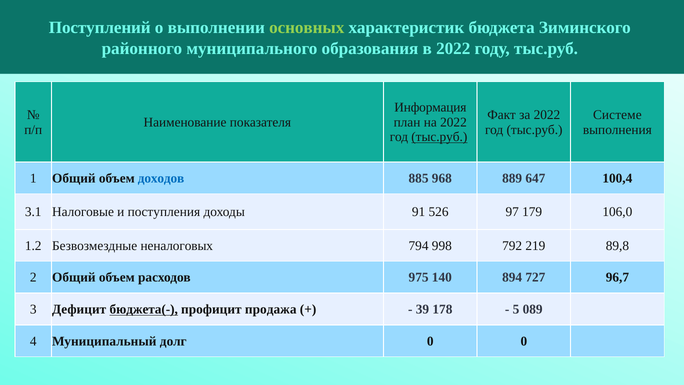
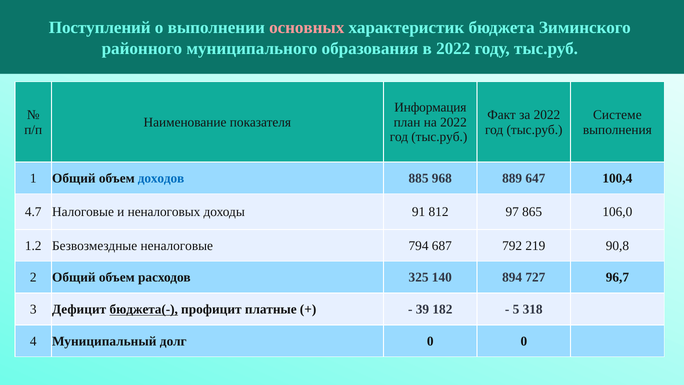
основных colour: light green -> pink
тыс.руб at (439, 137) underline: present -> none
3.1: 3.1 -> 4.7
поступления: поступления -> неналоговых
526: 526 -> 812
179: 179 -> 865
неналоговых: неналоговых -> неналоговые
998: 998 -> 687
89,8: 89,8 -> 90,8
975: 975 -> 325
продажа: продажа -> платные
178: 178 -> 182
089: 089 -> 318
